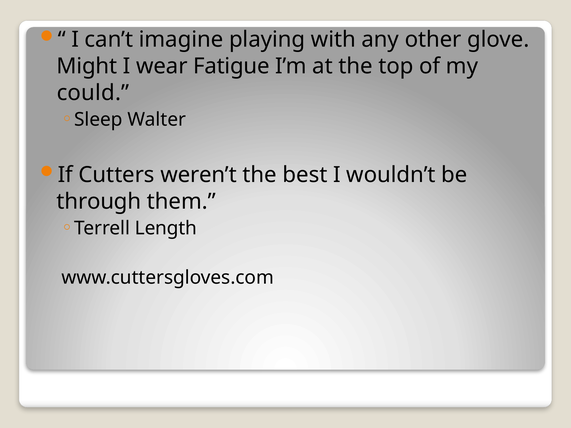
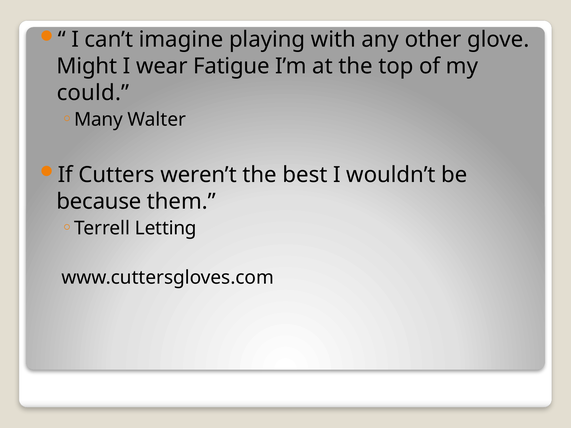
Sleep: Sleep -> Many
through: through -> because
Length: Length -> Letting
